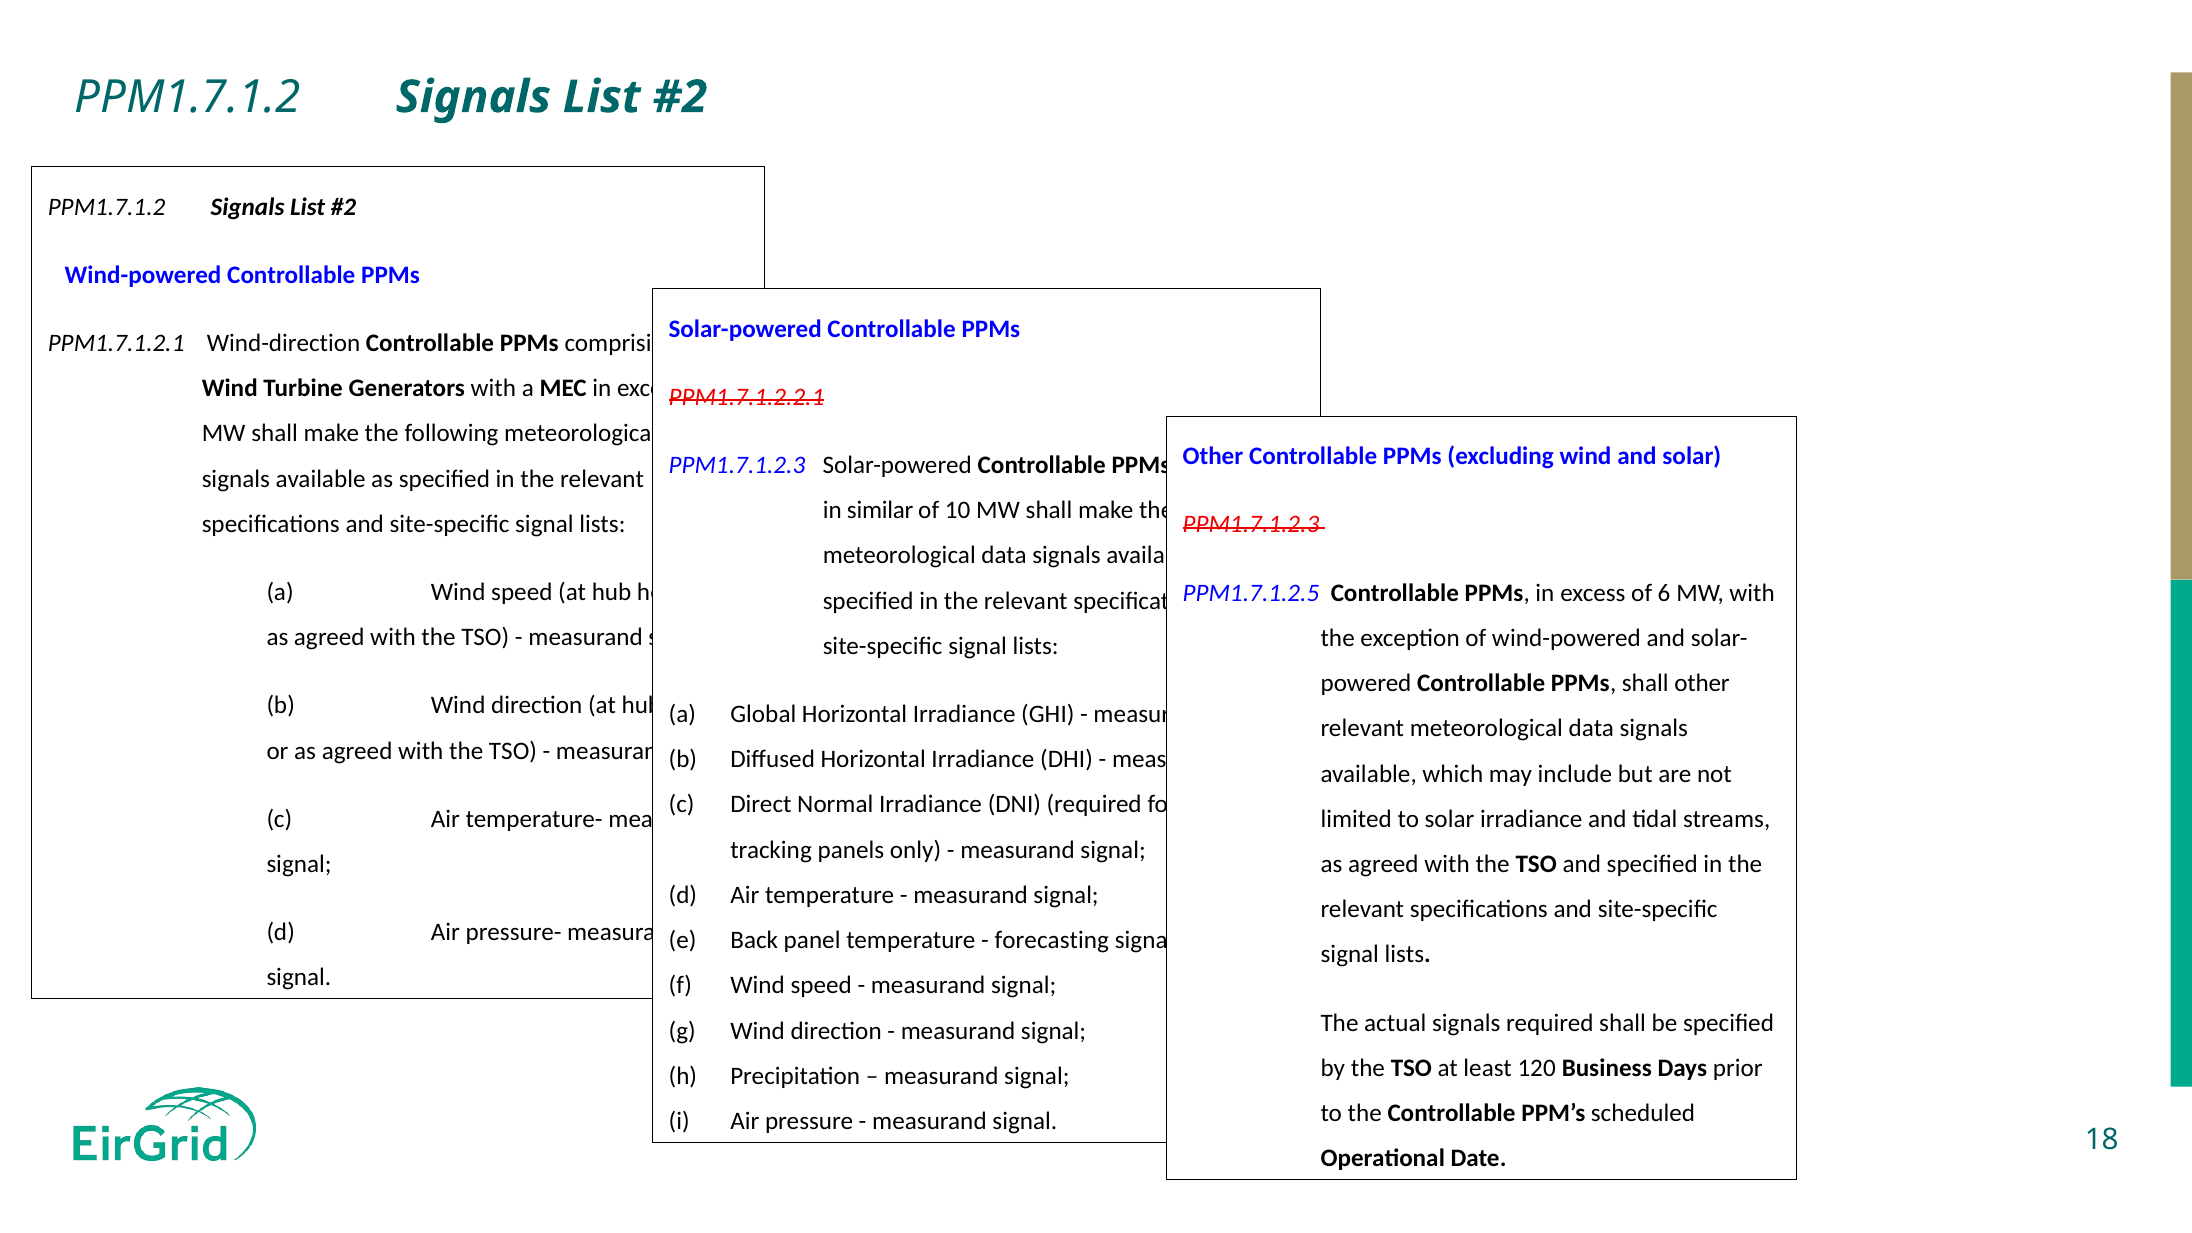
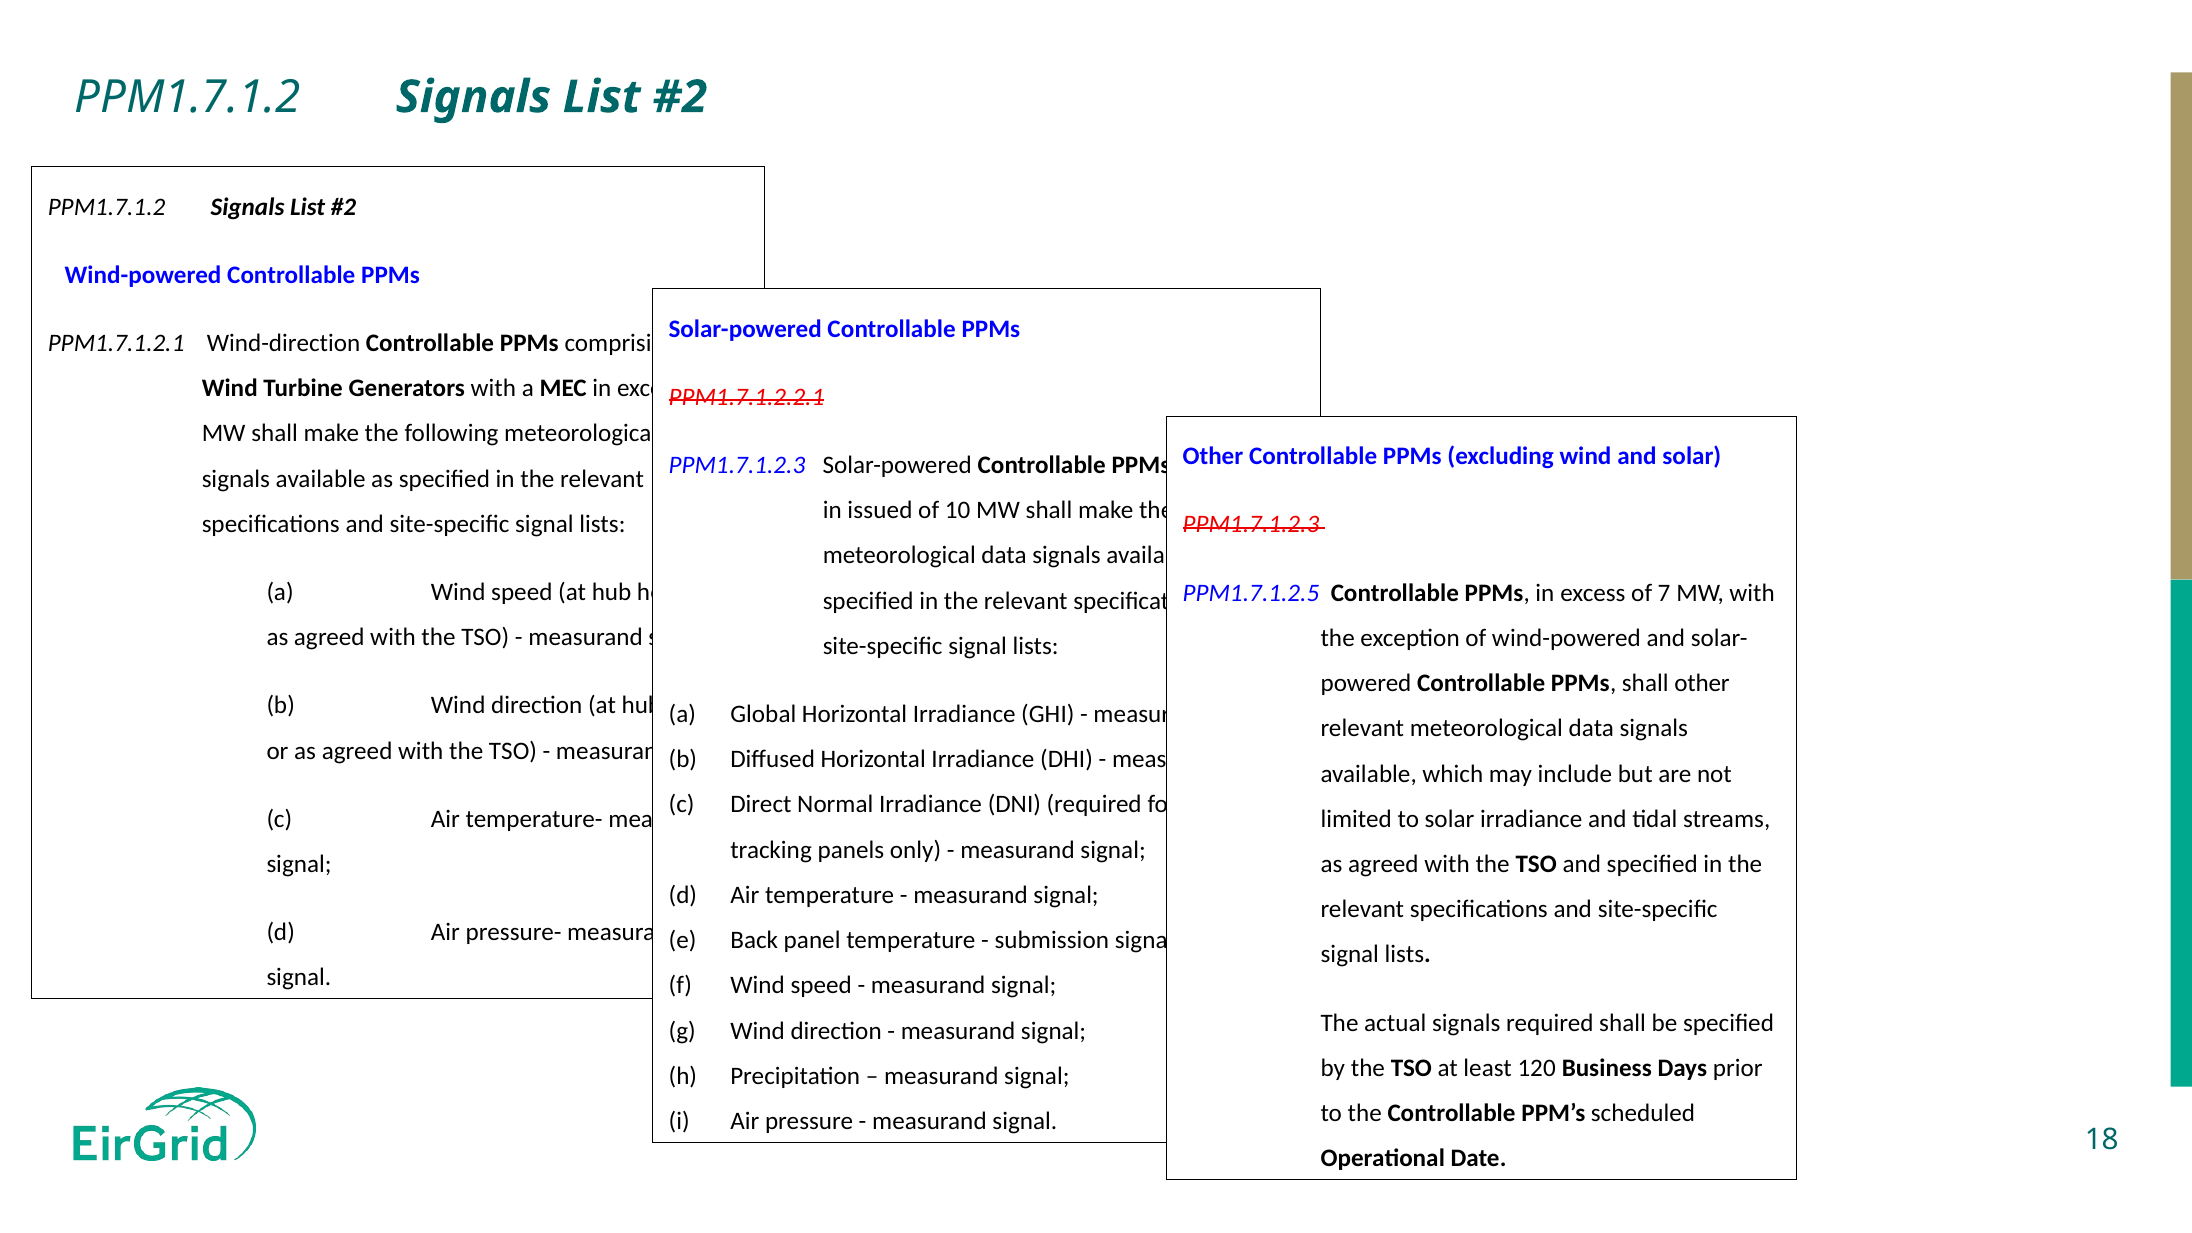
similar: similar -> issued
6: 6 -> 7
forecasting: forecasting -> submission
